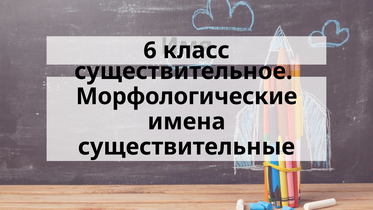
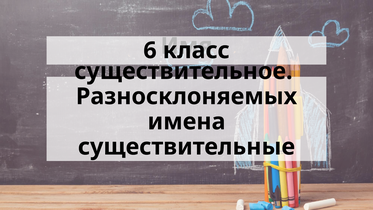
Морфологические: Морфологические -> Разносклоняемых
